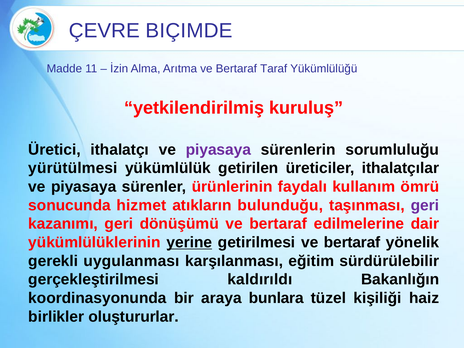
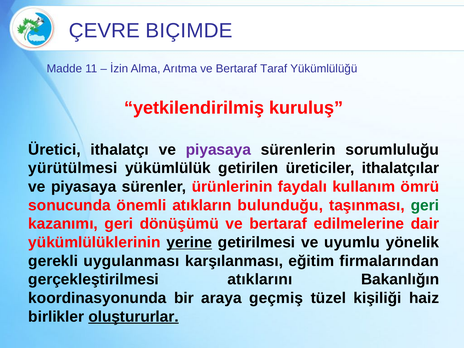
hizmet: hizmet -> önemli
geri at (425, 205) colour: purple -> green
getirilmesi ve bertaraf: bertaraf -> uyumlu
sürdürülebilir: sürdürülebilir -> firmalarından
kaldırıldı: kaldırıldı -> atıklarını
bunlara: bunlara -> geçmiş
oluştururlar underline: none -> present
